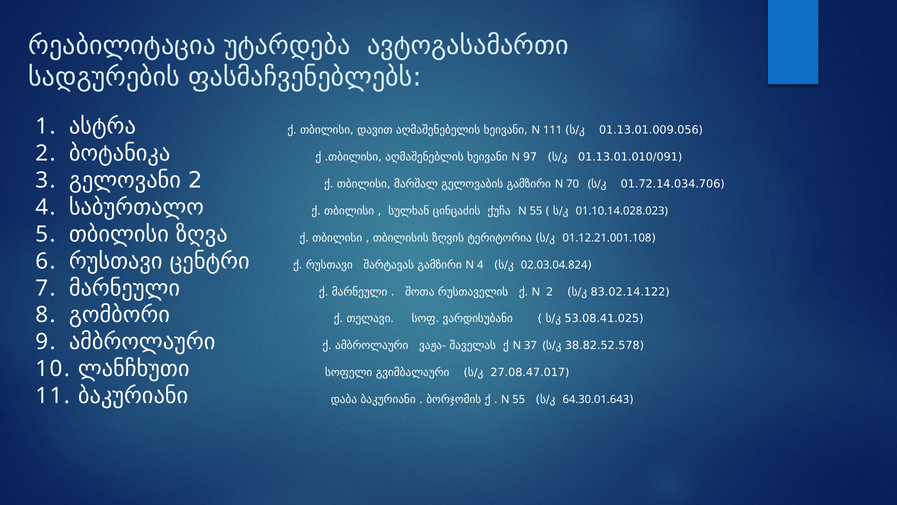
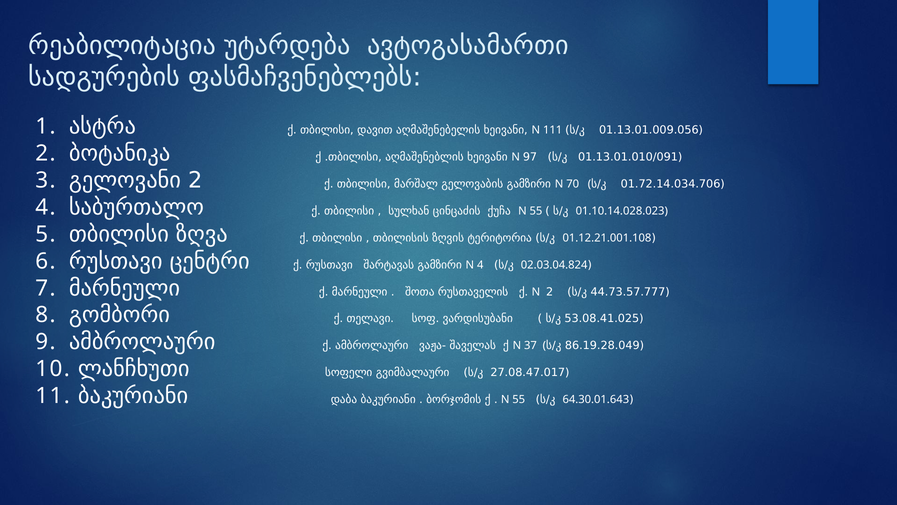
83.02.14.122: 83.02.14.122 -> 44.73.57.777
38.82.52.578: 38.82.52.578 -> 86.19.28.049
